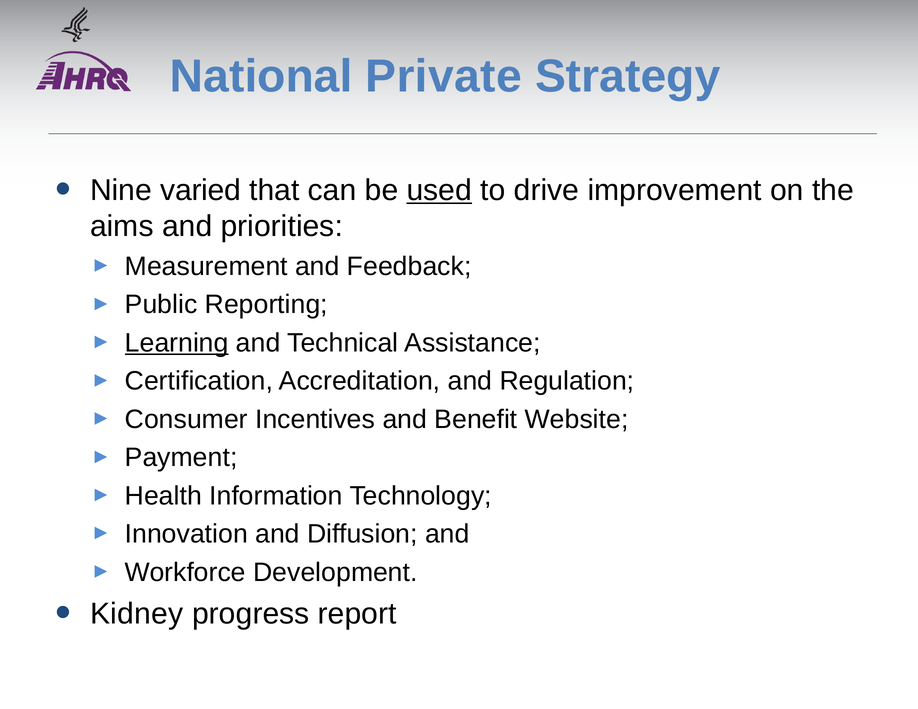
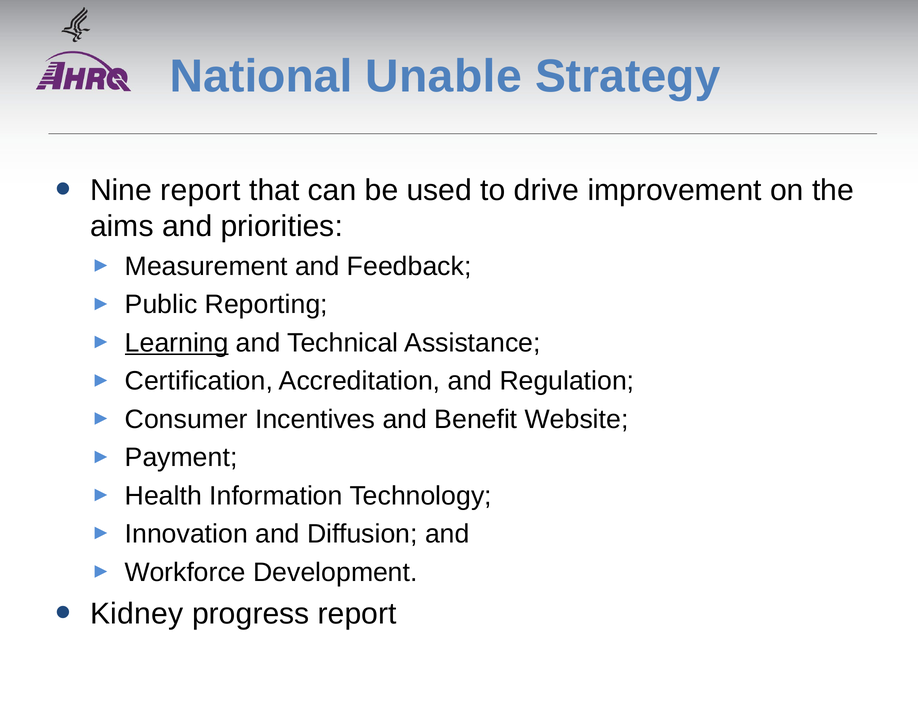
Private: Private -> Unable
Nine varied: varied -> report
used underline: present -> none
